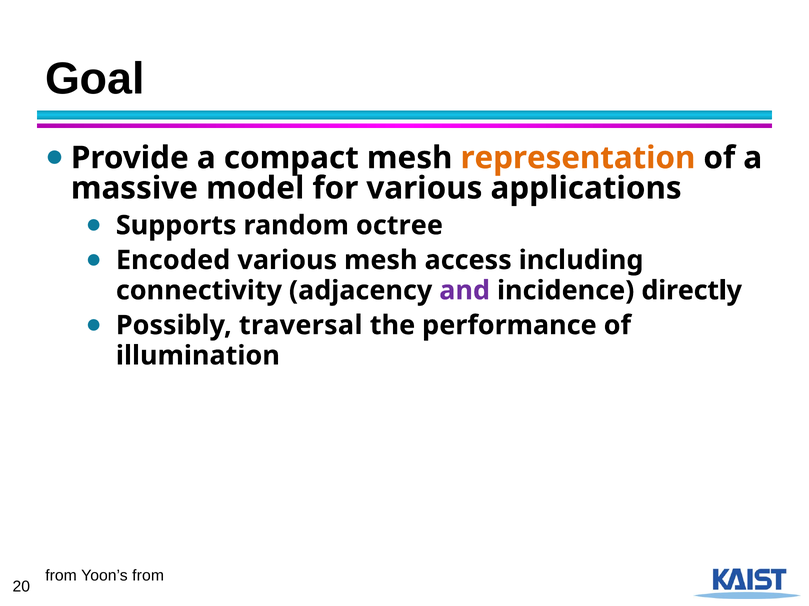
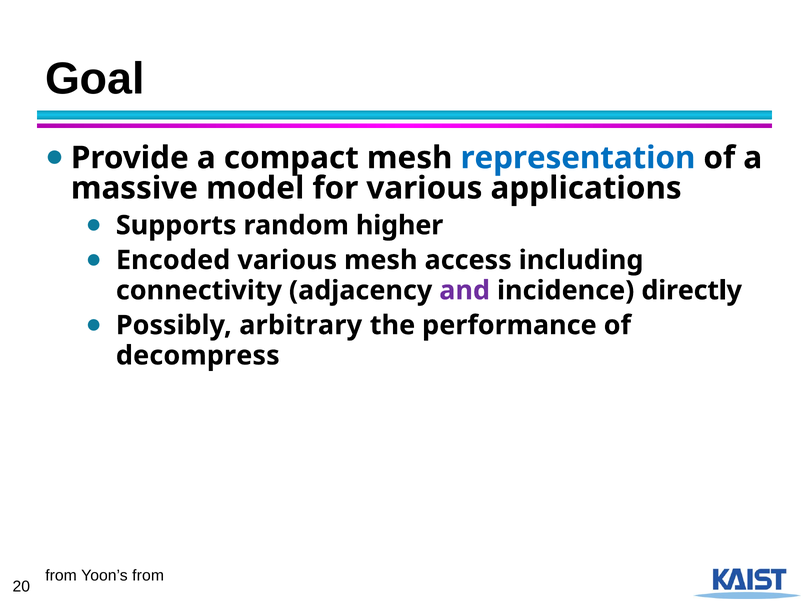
representation colour: orange -> blue
octree: octree -> higher
traversal: traversal -> arbitrary
illumination: illumination -> decompress
